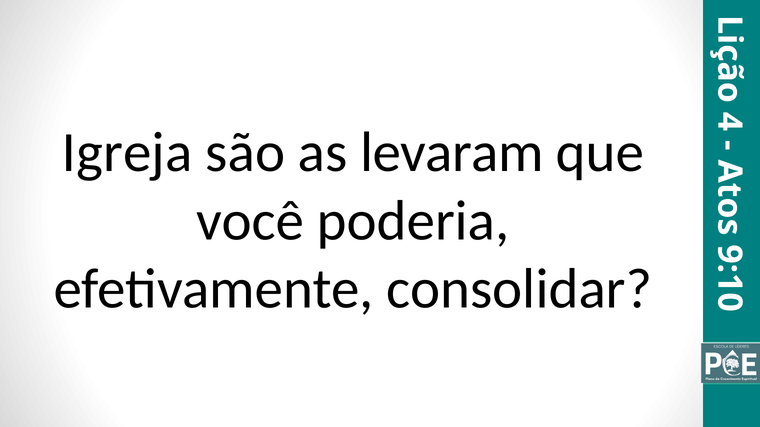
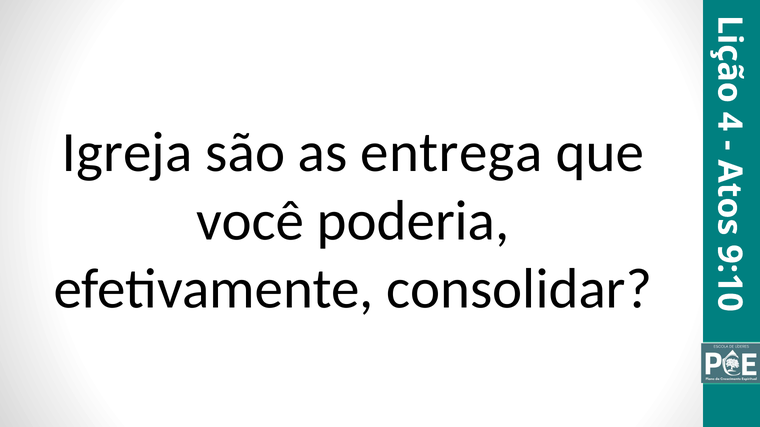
levaram: levaram -> entrega
